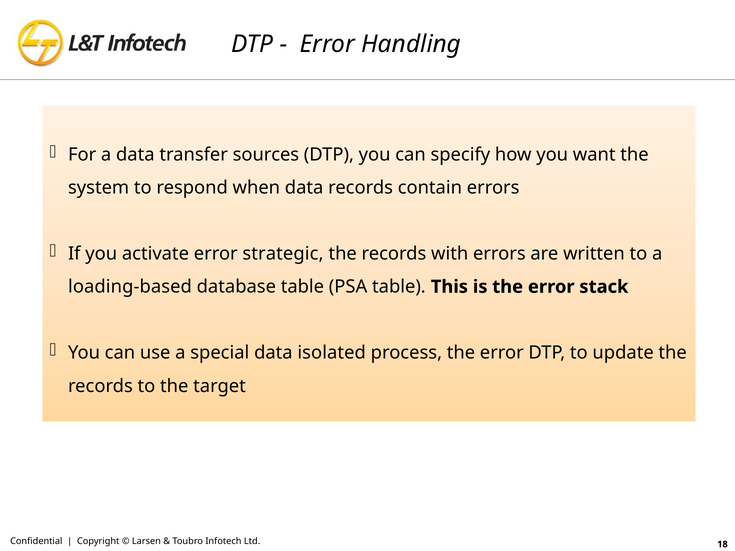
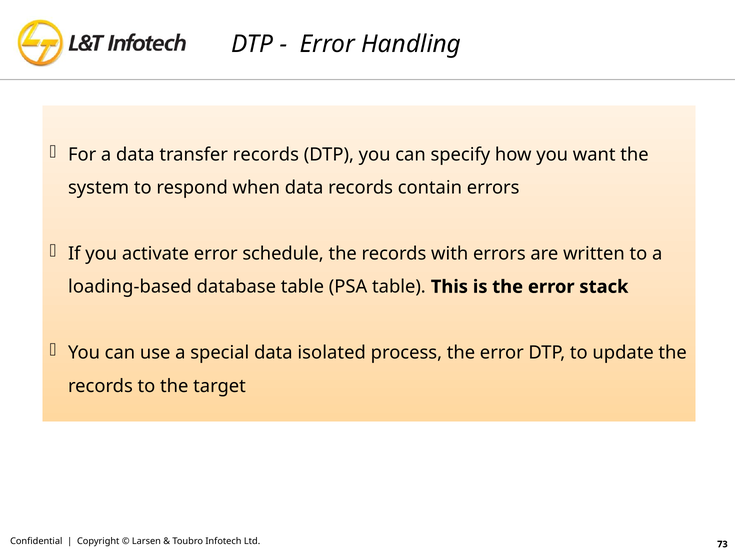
transfer sources: sources -> records
strategic: strategic -> schedule
18: 18 -> 73
